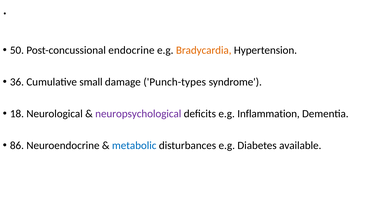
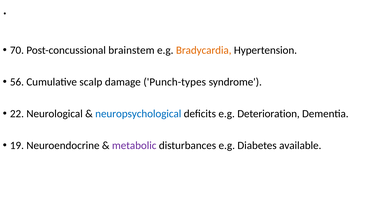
50: 50 -> 70
endocrine: endocrine -> brainstem
36: 36 -> 56
small: small -> scalp
18: 18 -> 22
neuropsychological colour: purple -> blue
Inflammation: Inflammation -> Deterioration
86: 86 -> 19
metabolic colour: blue -> purple
